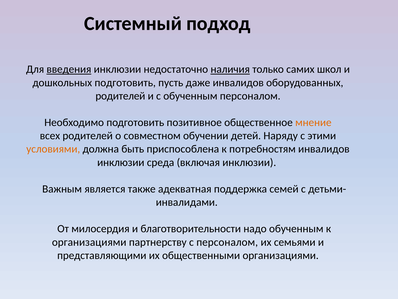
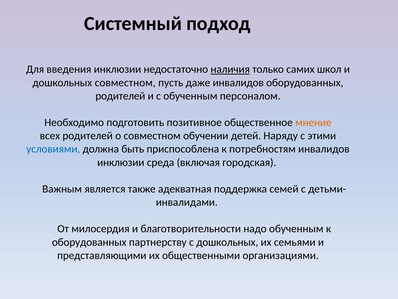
введения underline: present -> none
дошкольных подготовить: подготовить -> совместном
условиями colour: orange -> blue
включая инклюзии: инклюзии -> городская
организациями at (89, 242): организациями -> оборудованных
с персоналом: персоналом -> дошкольных
